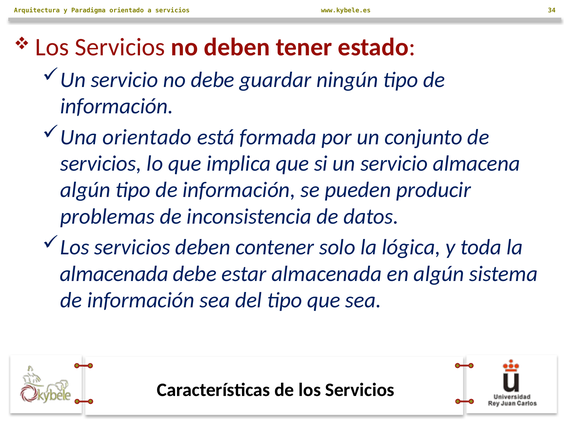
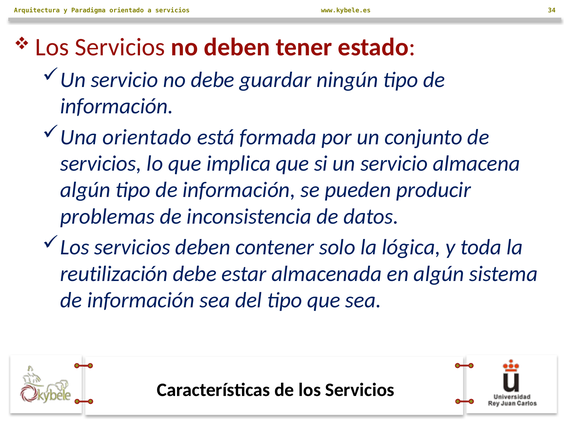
almacenada at (114, 274): almacenada -> reutilización
